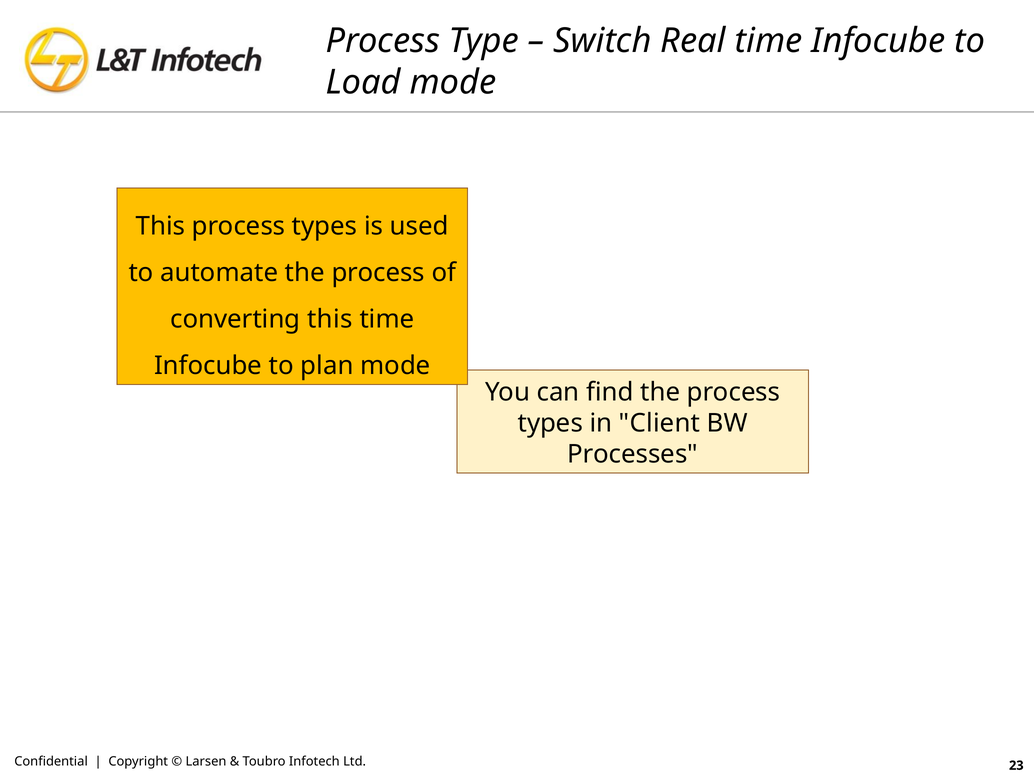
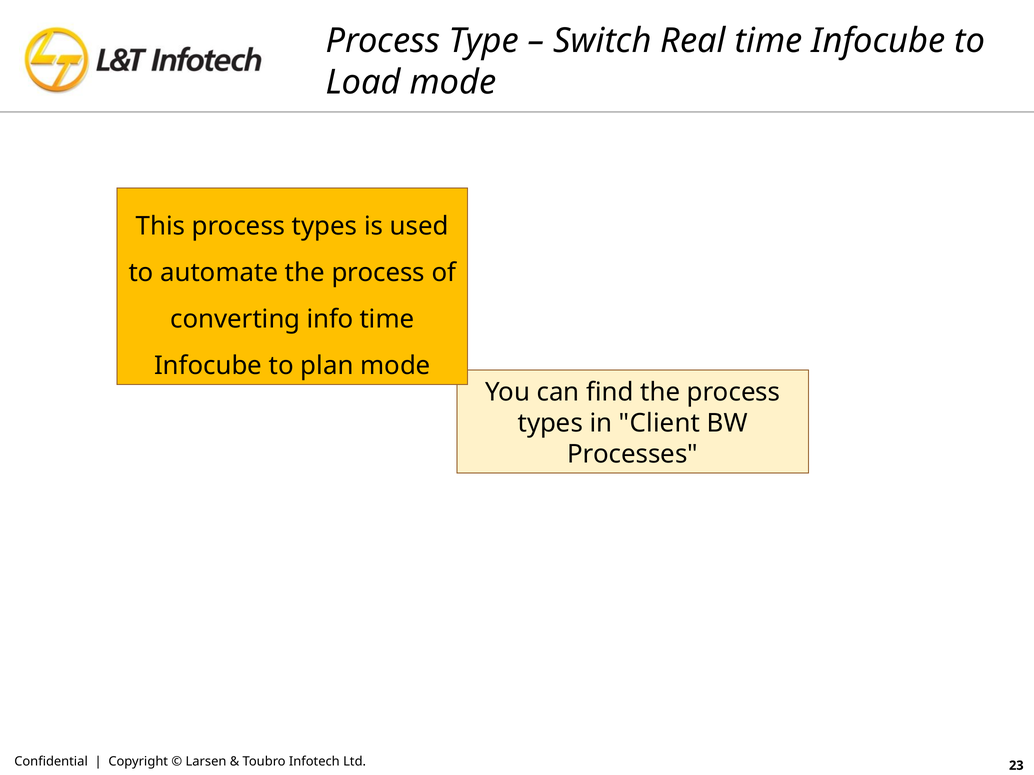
converting this: this -> info
